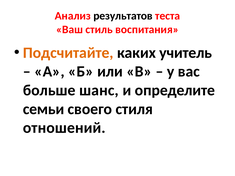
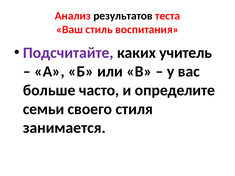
Подсчитайте colour: orange -> purple
шанс: шанс -> часто
отношений: отношений -> занимается
